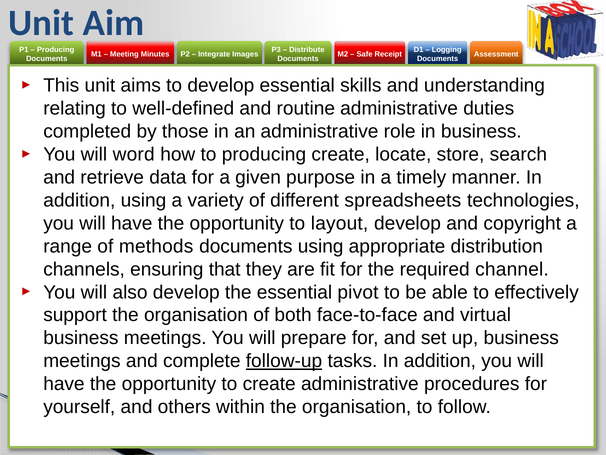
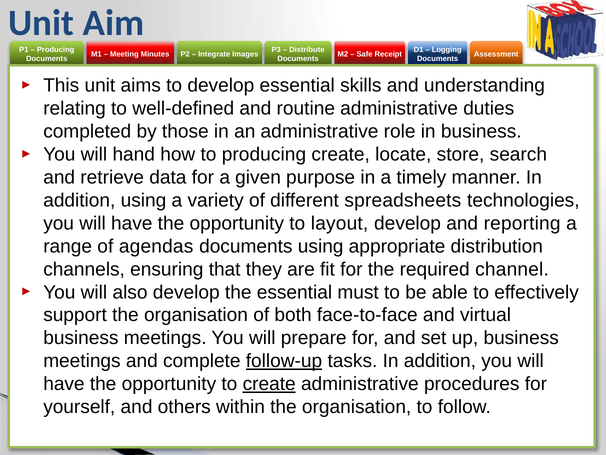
word: word -> hand
copyright: copyright -> reporting
methods: methods -> agendas
pivot: pivot -> must
create at (269, 384) underline: none -> present
